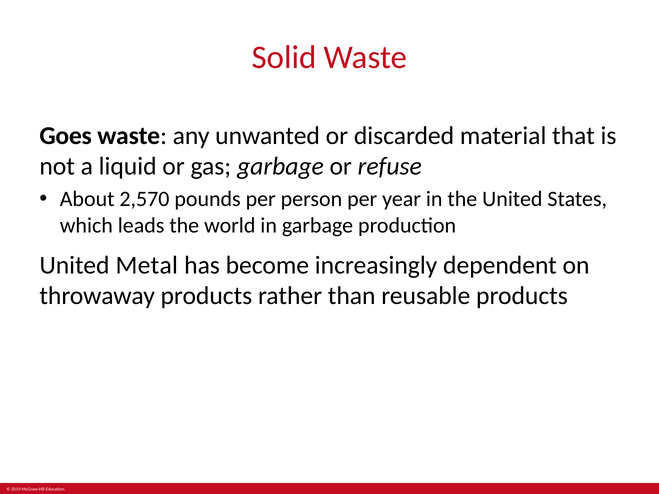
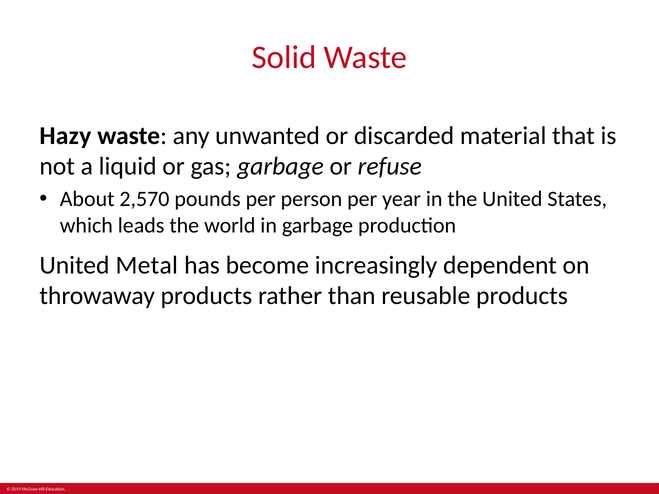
Goes: Goes -> Hazy
